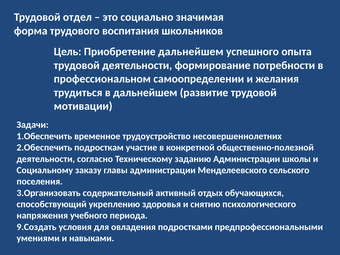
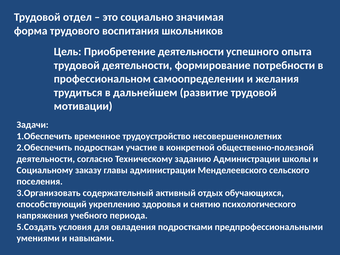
Приобретение дальнейшем: дальнейшем -> деятельности
9.Создать: 9.Создать -> 5.Создать
